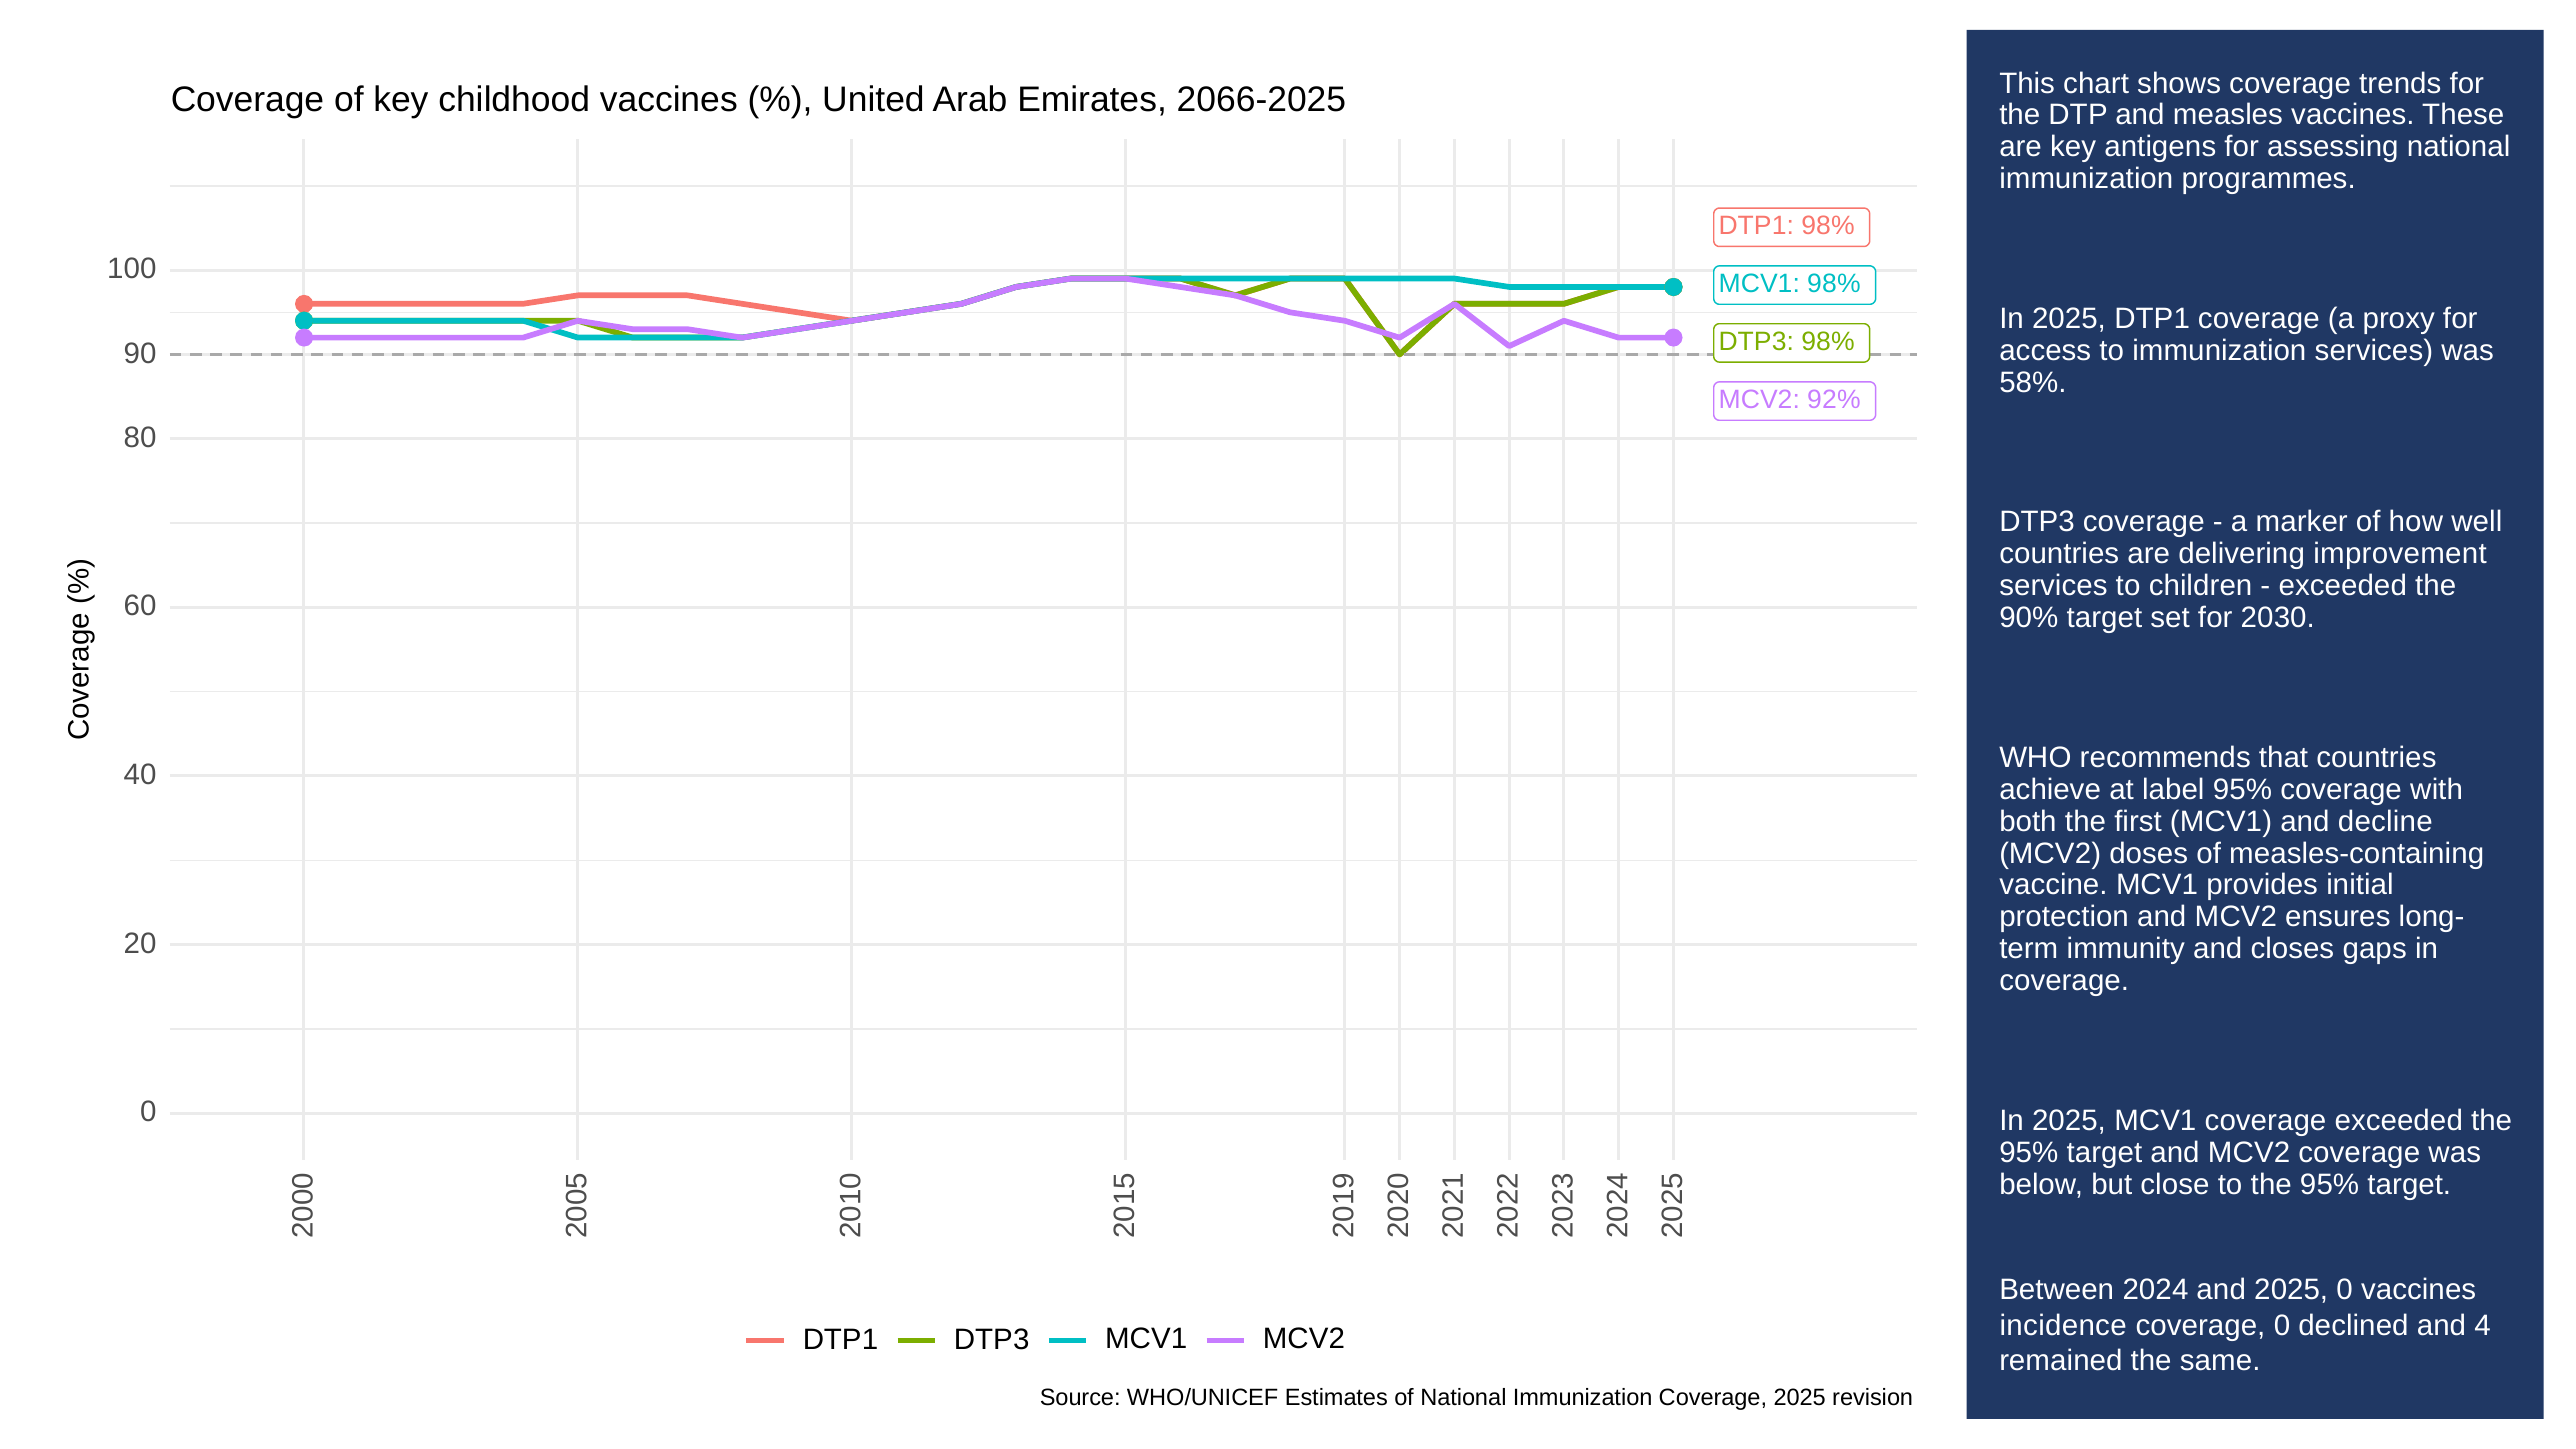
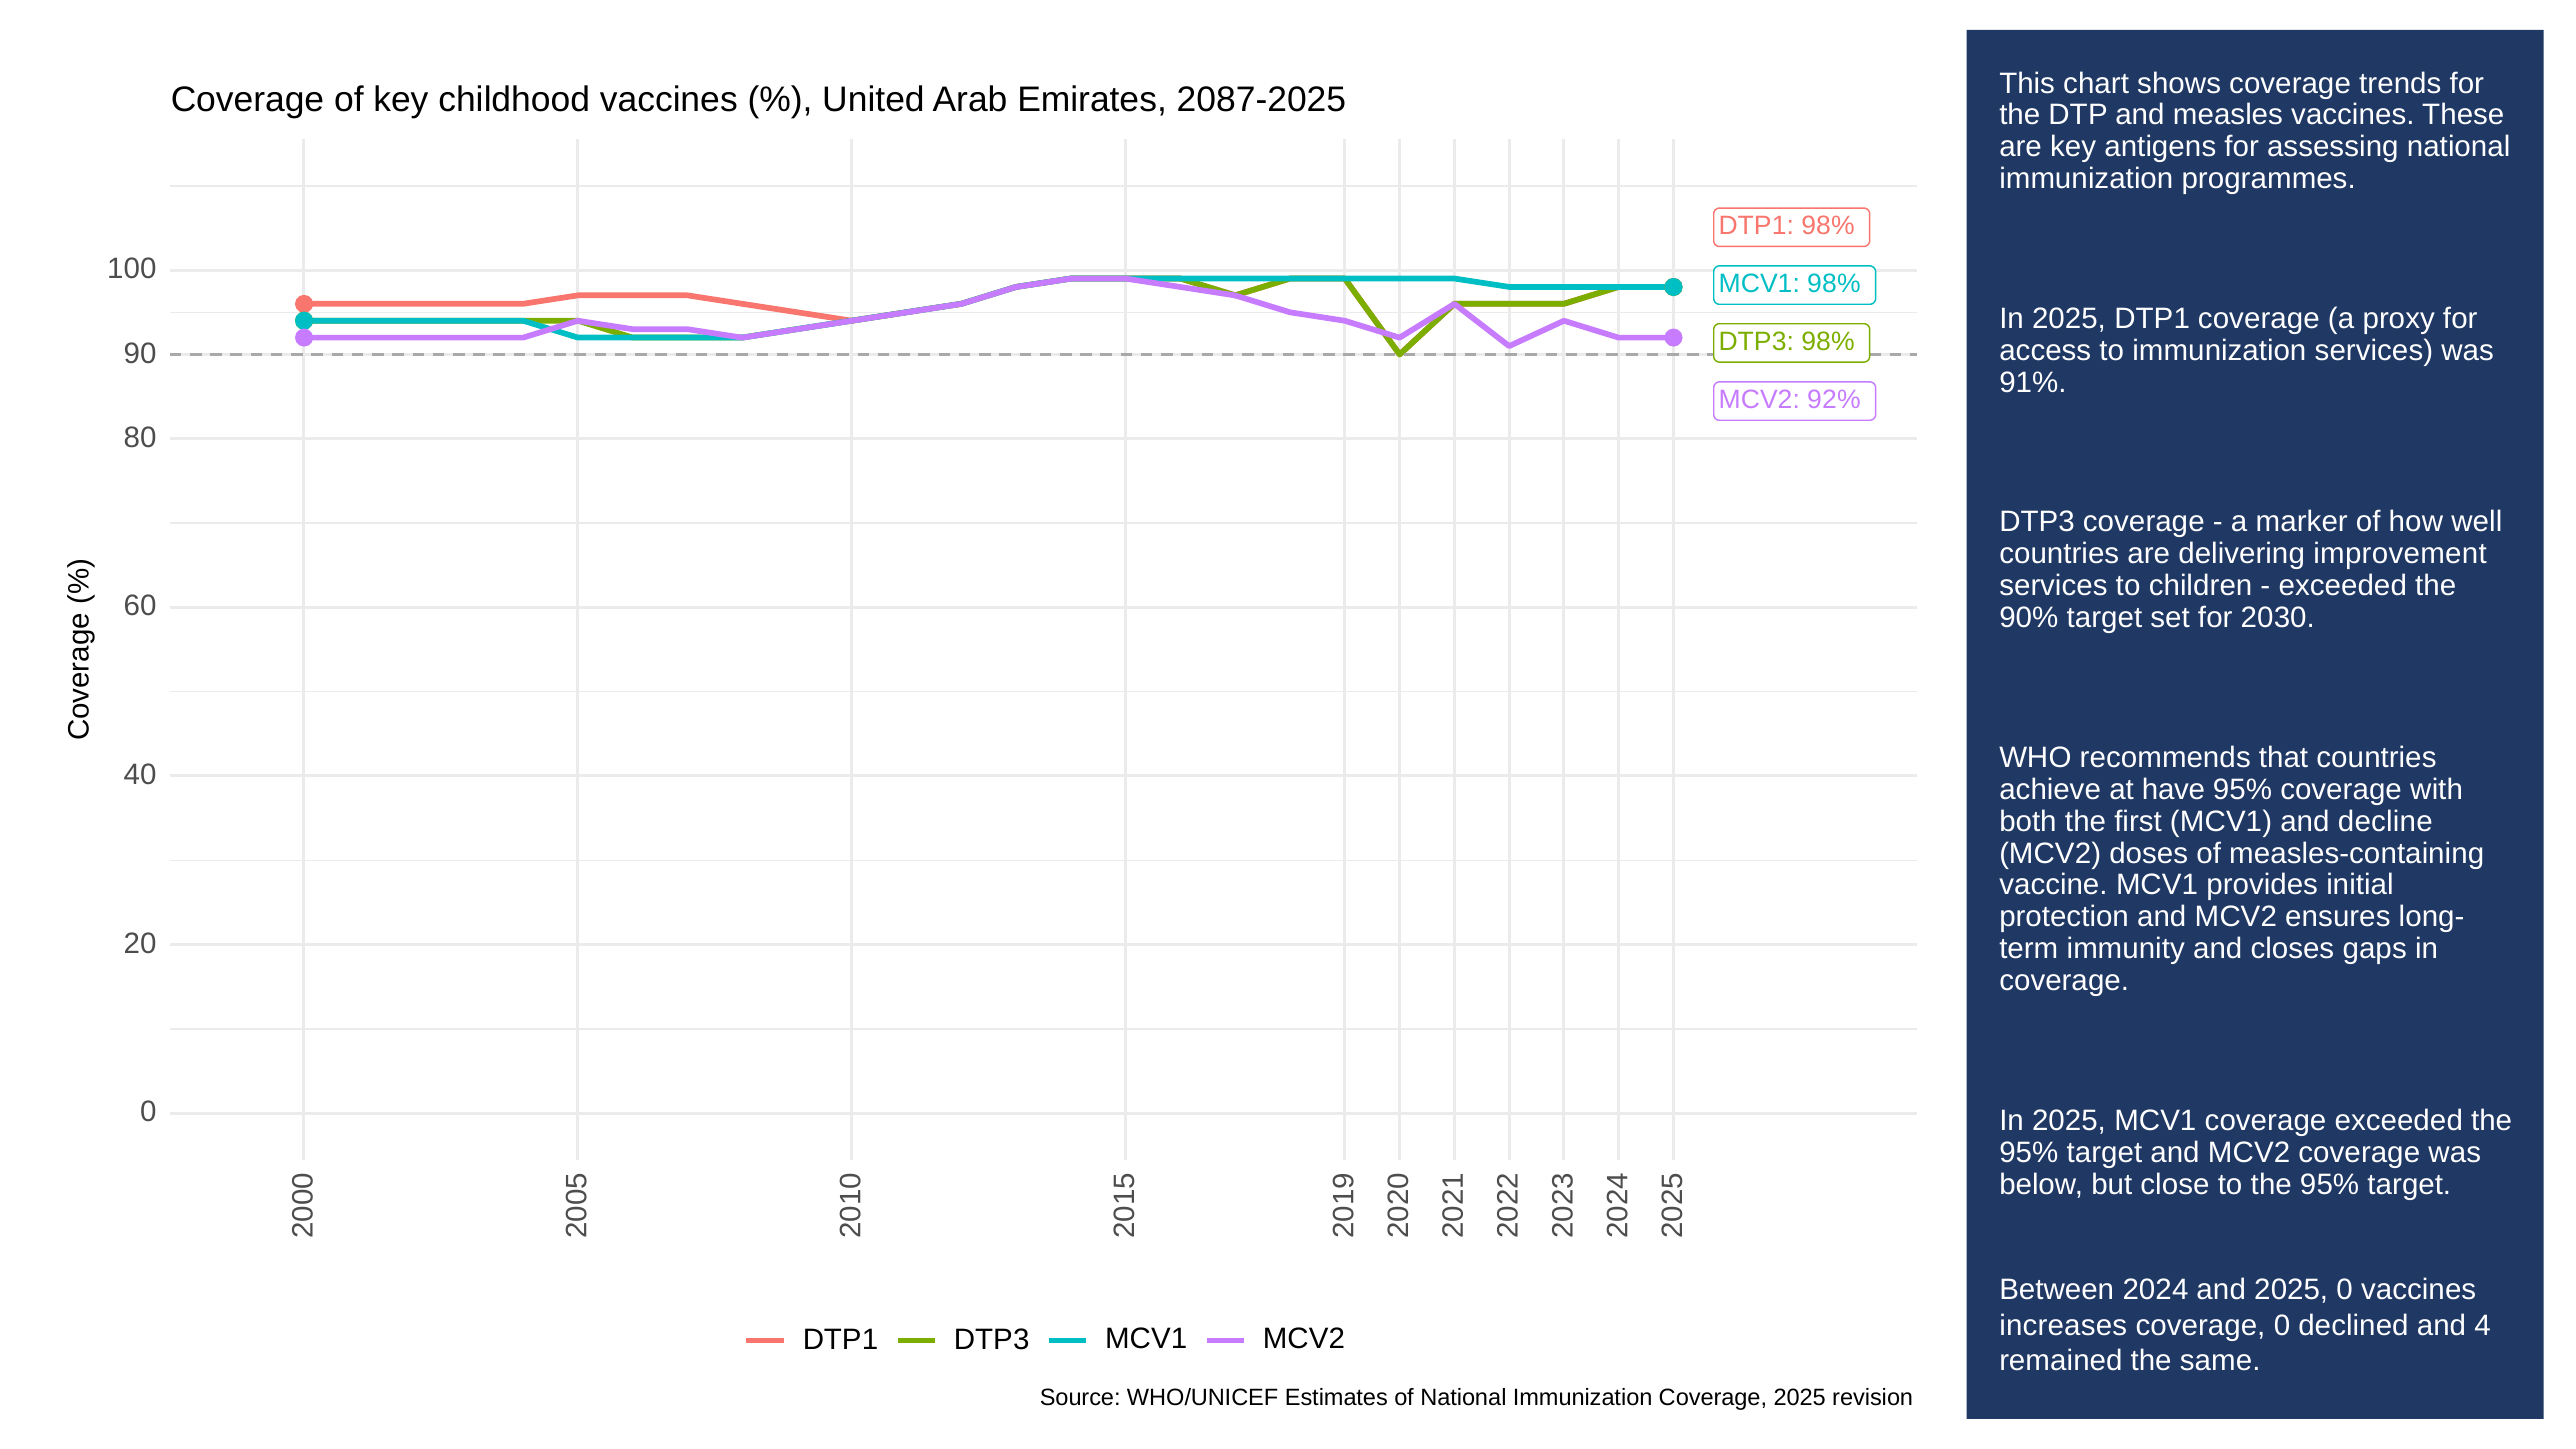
2066-2025: 2066-2025 -> 2087-2025
58%: 58% -> 91%
label: label -> have
incidence: incidence -> increases
